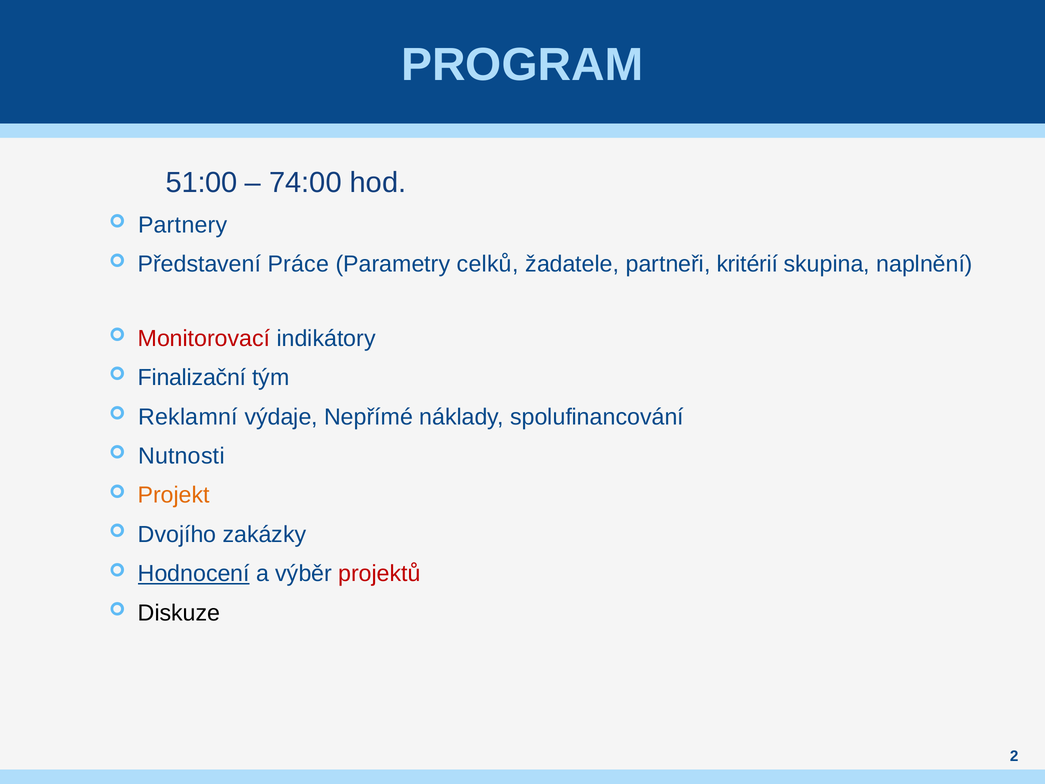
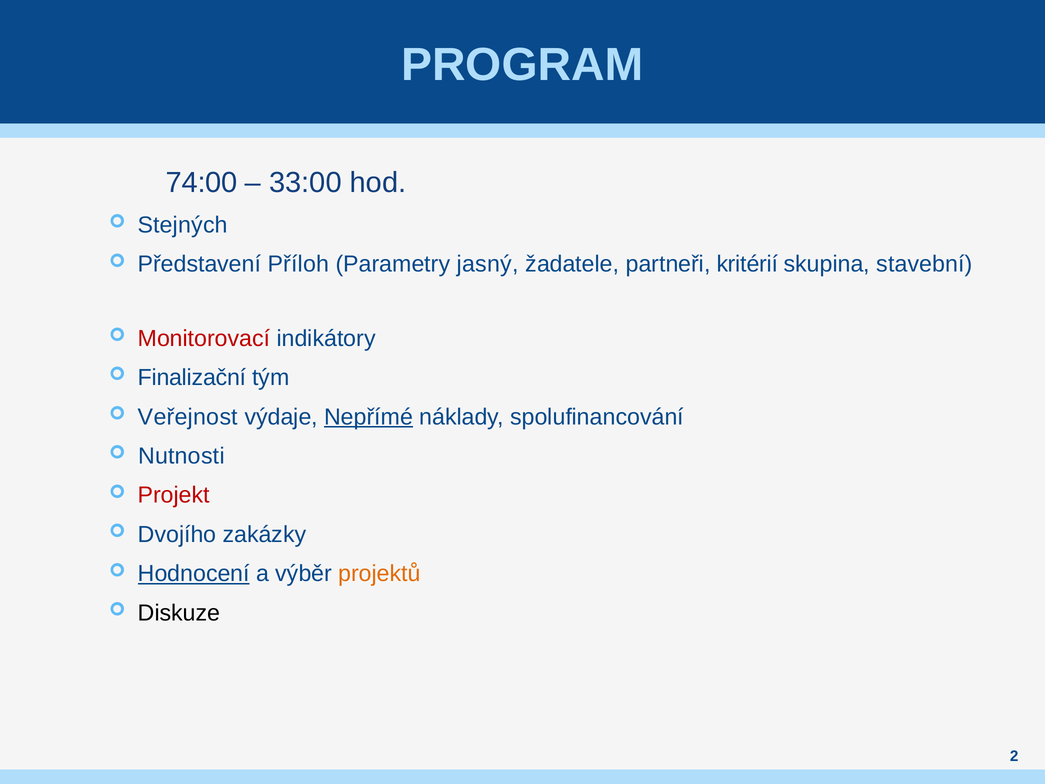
51:00: 51:00 -> 74:00
74:00: 74:00 -> 33:00
Partnery: Partnery -> Stejných
Práce: Práce -> Příloh
celků: celků -> jasný
naplnění: naplnění -> stavební
Reklamní: Reklamní -> Veřejnost
Nepřímé underline: none -> present
Projekt colour: orange -> red
projektů colour: red -> orange
